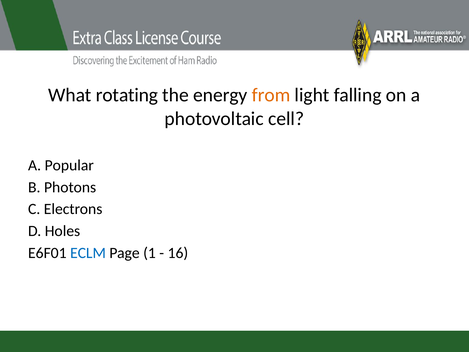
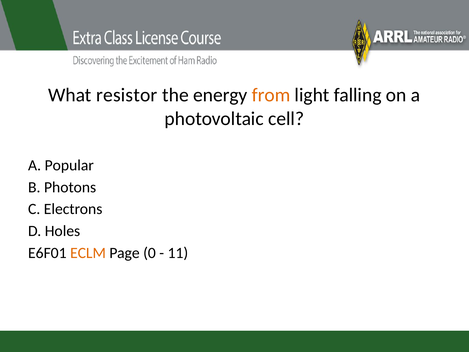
rotating: rotating -> resistor
ECLM colour: blue -> orange
1: 1 -> 0
16: 16 -> 11
